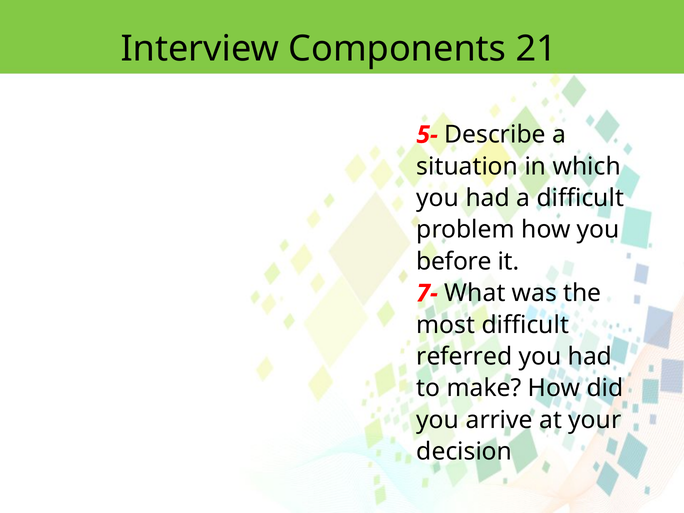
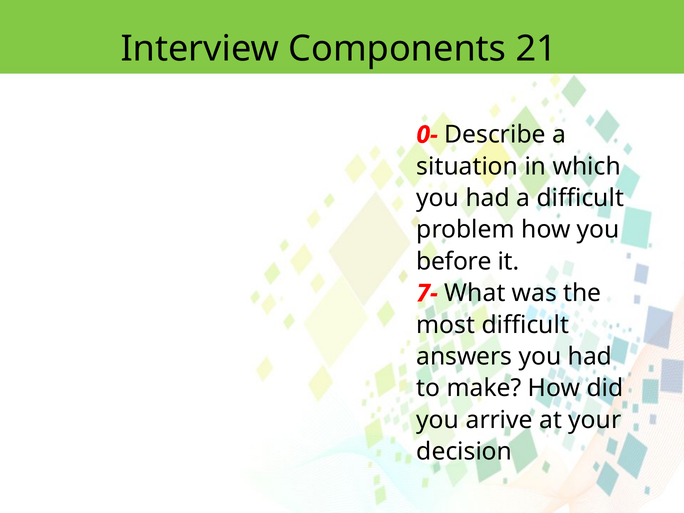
5-: 5- -> 0-
referred: referred -> answers
